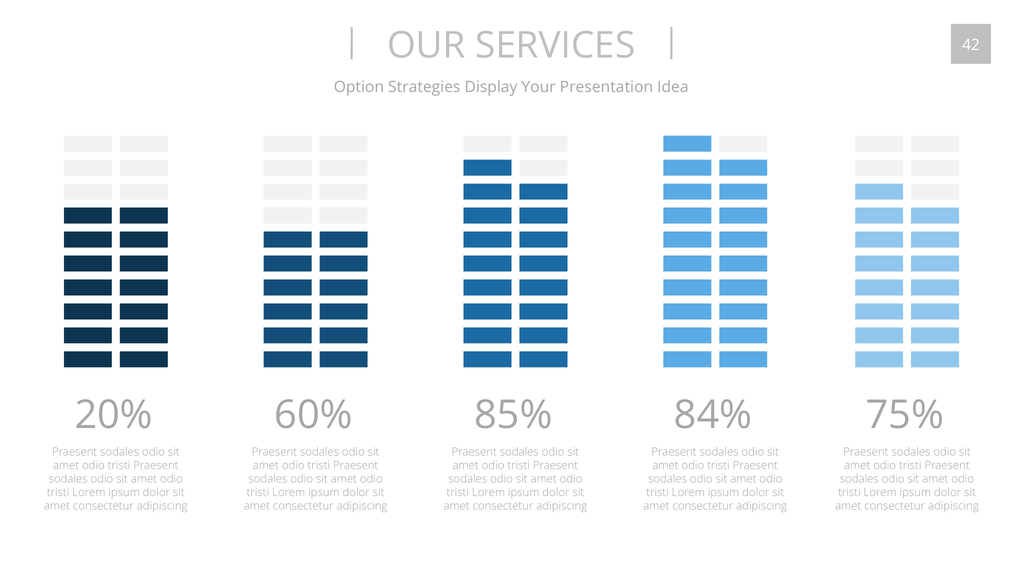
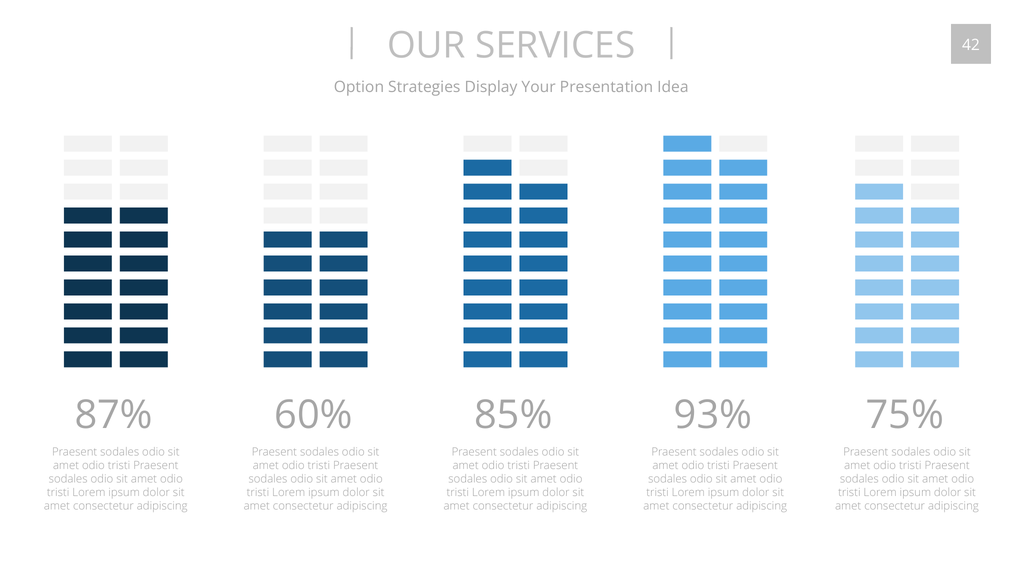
20%: 20% -> 87%
84%: 84% -> 93%
